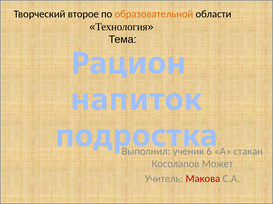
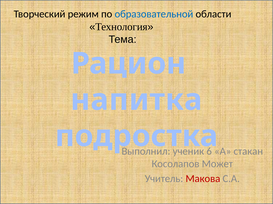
второе: второе -> режим
образовательной colour: orange -> blue
напиток: напиток -> напитка
